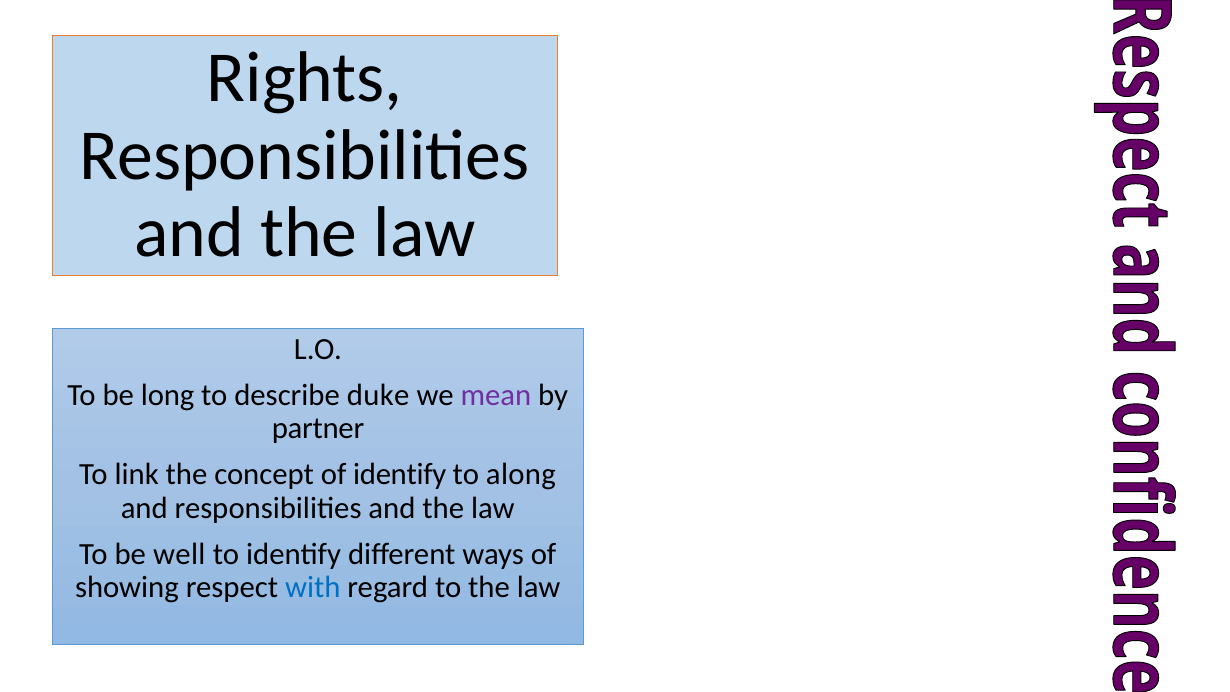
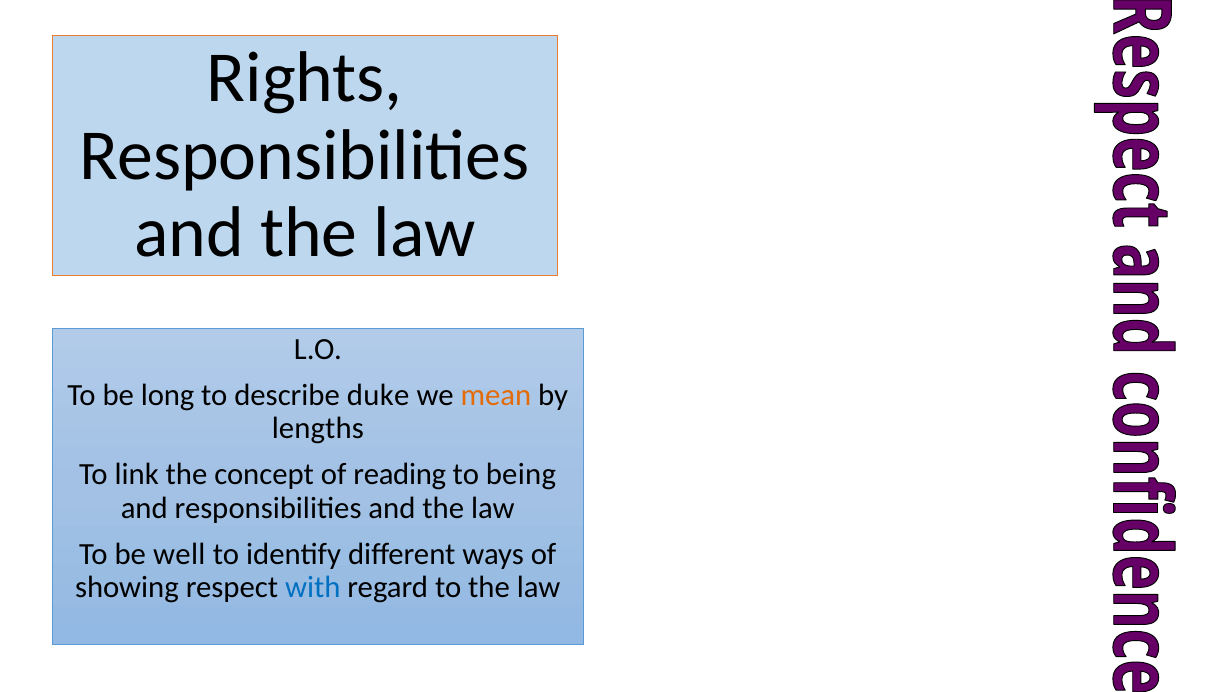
mean colour: purple -> orange
partner: partner -> lengths
of identify: identify -> reading
along: along -> being
